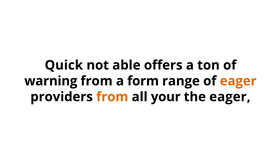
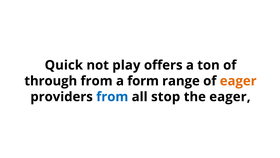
able: able -> play
warning: warning -> through
from at (112, 97) colour: orange -> blue
your: your -> stop
